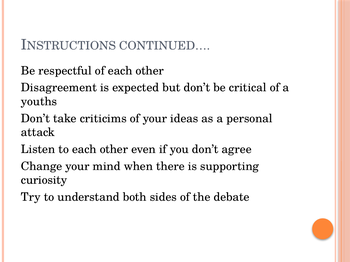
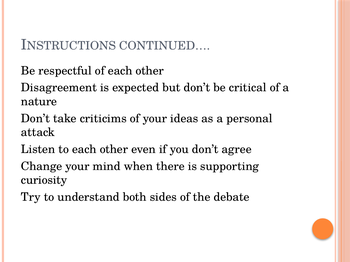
youths: youths -> nature
